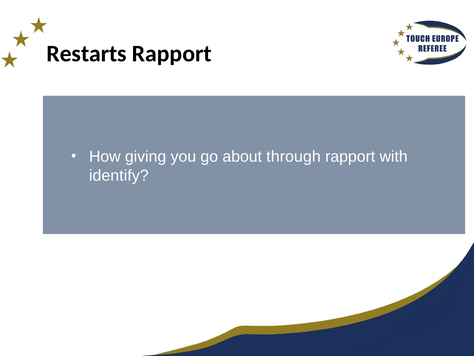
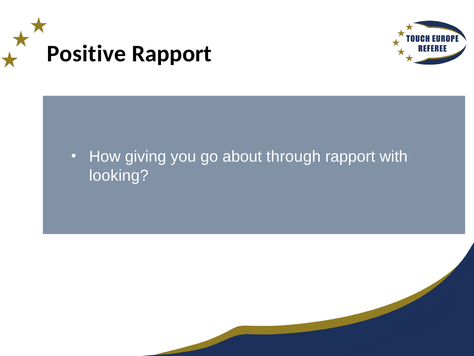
Restarts: Restarts -> Positive
identify: identify -> looking
